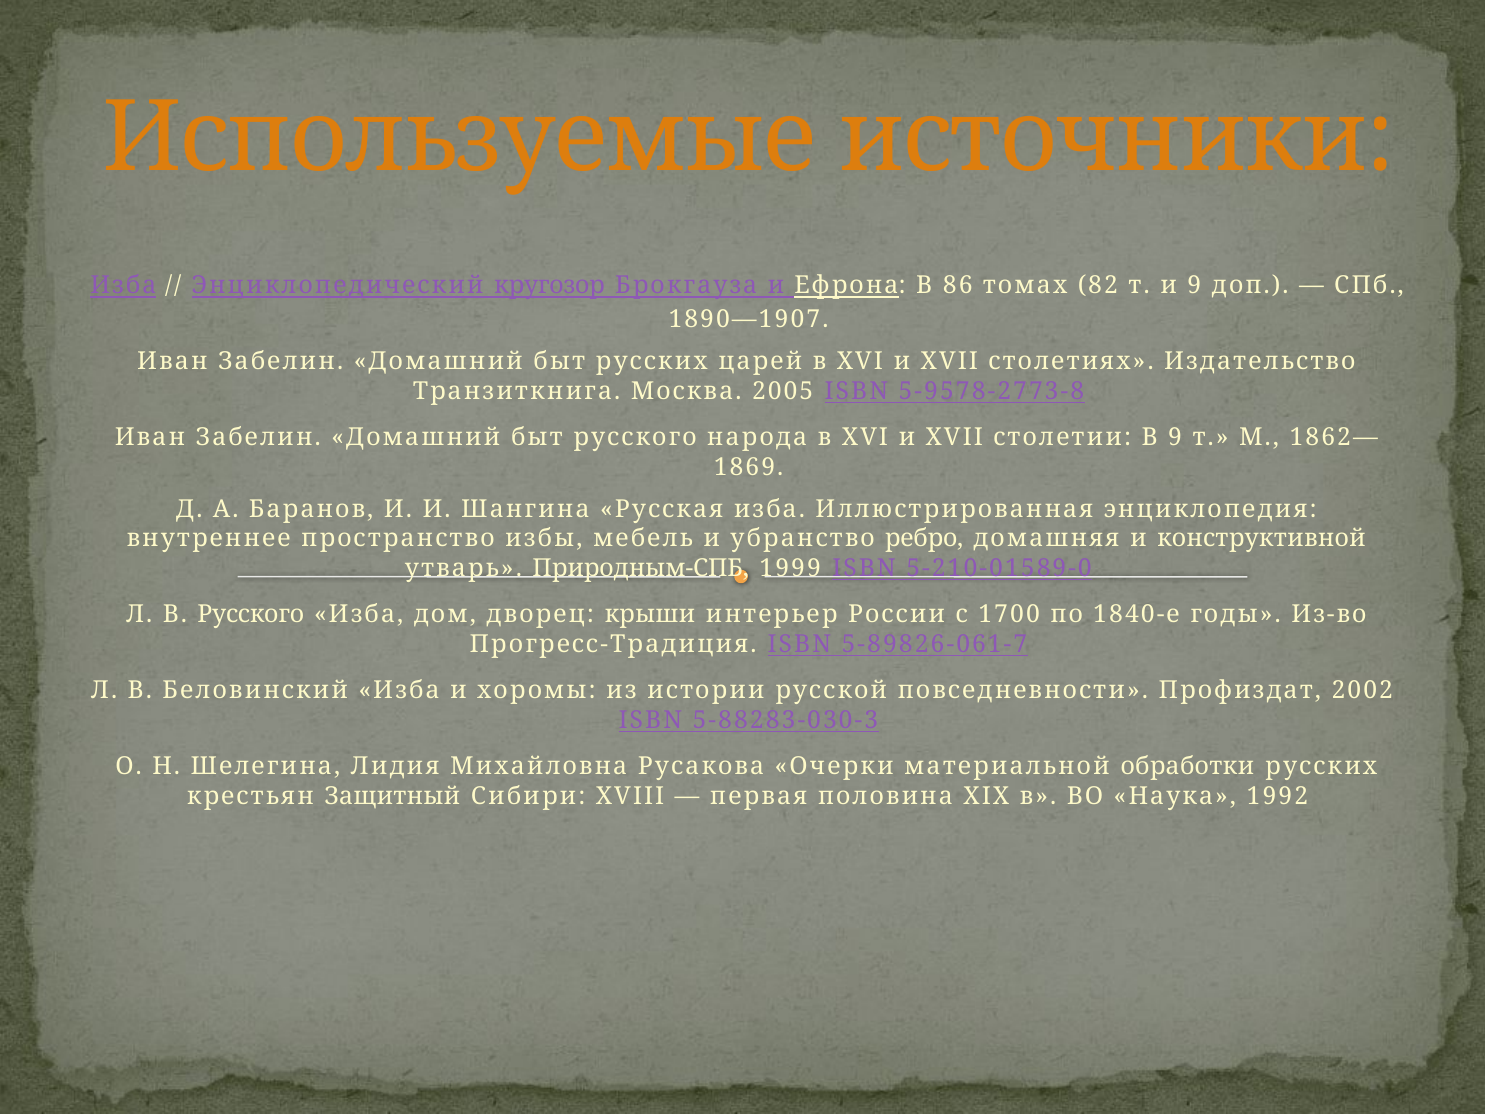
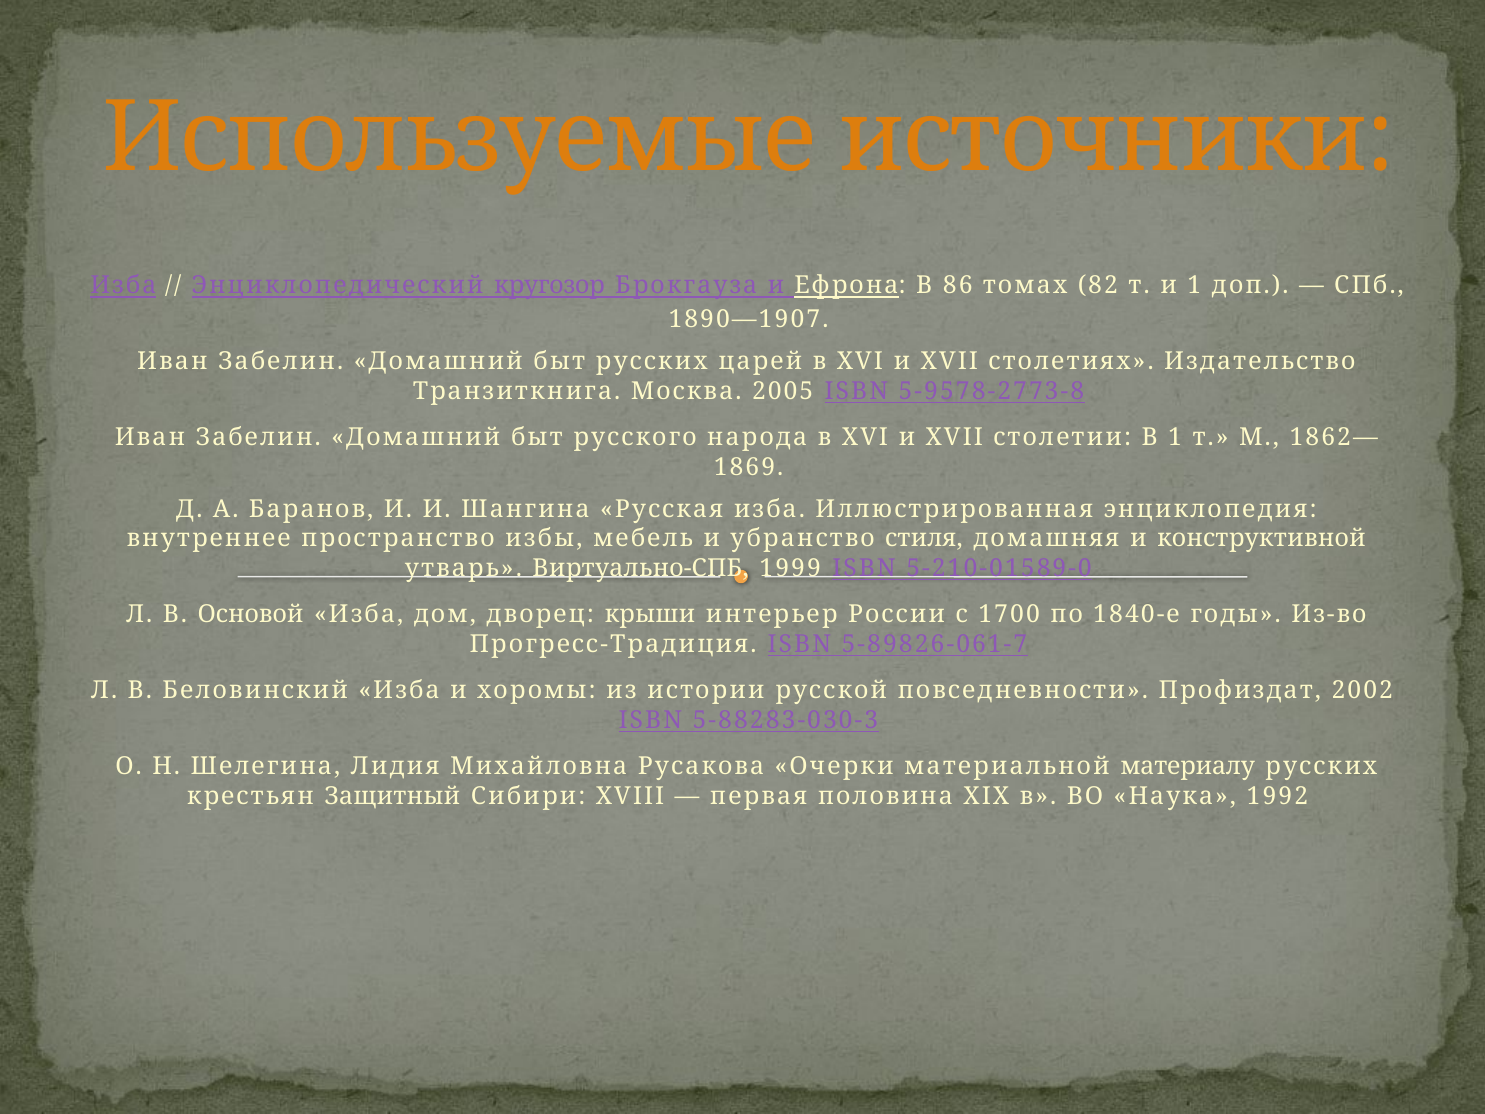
и 9: 9 -> 1
В 9: 9 -> 1
ребро: ребро -> стиля
Природным-СПБ: Природным-СПБ -> Виртуально-СПБ
В Русского: Русского -> Основой
обработки: обработки -> материалу
